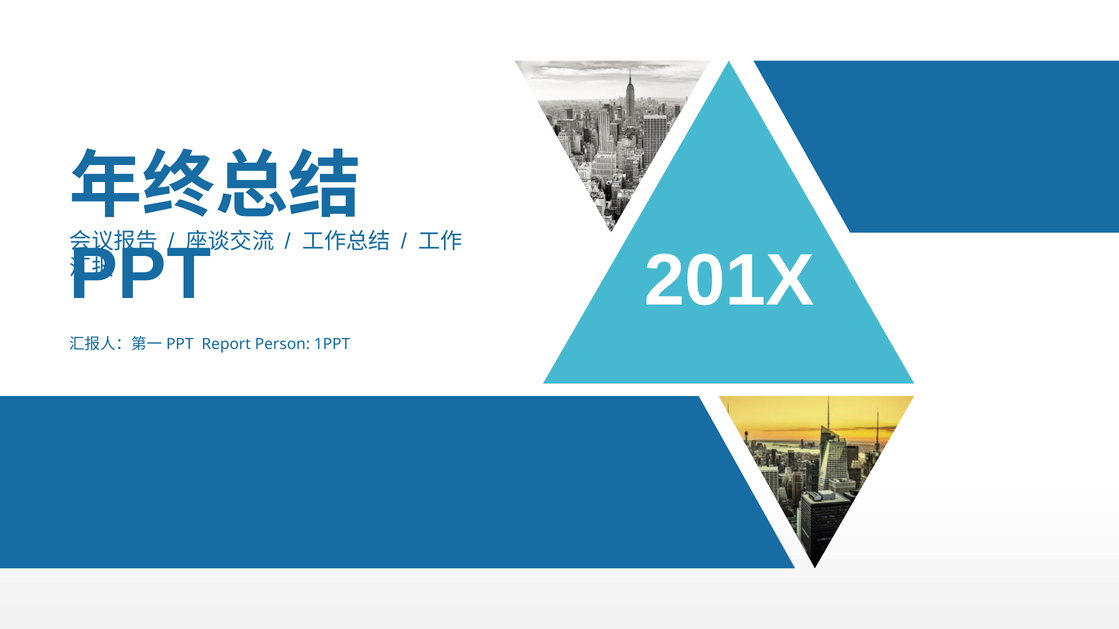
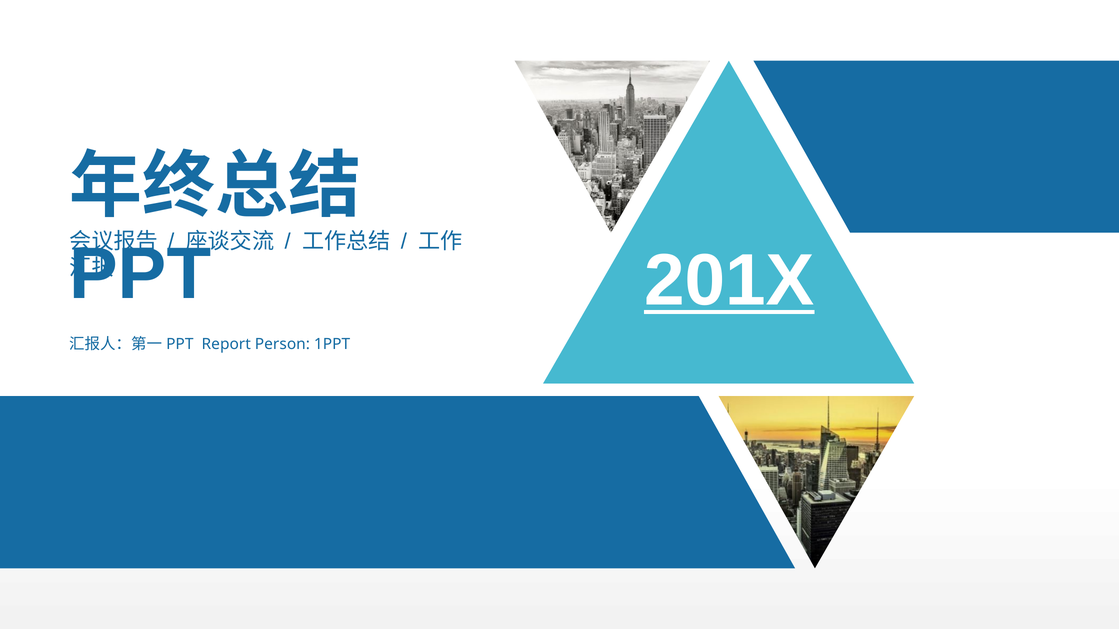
201X underline: none -> present
